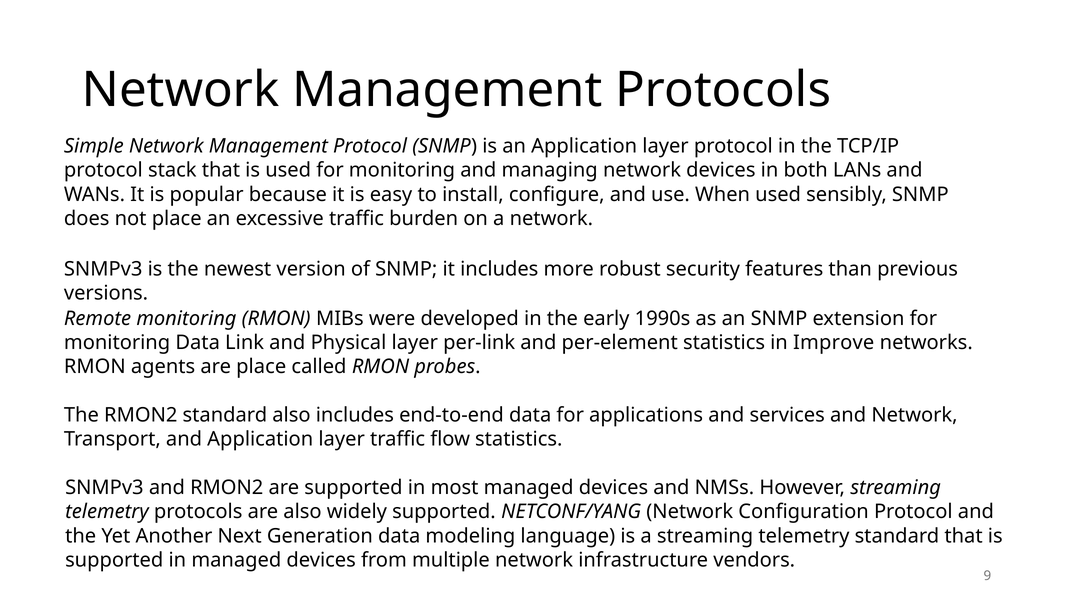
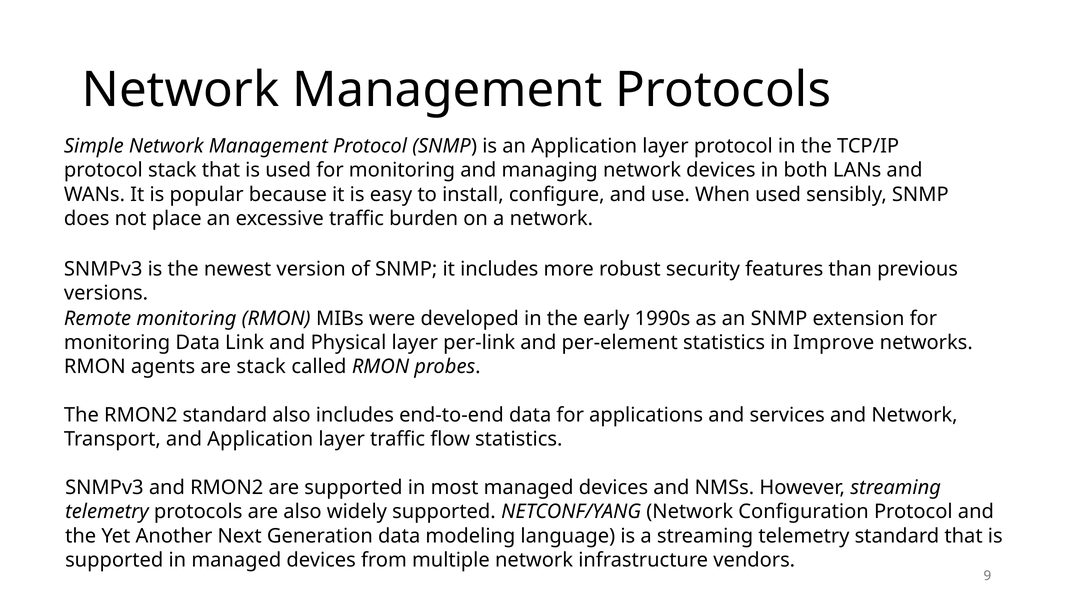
are place: place -> stack
